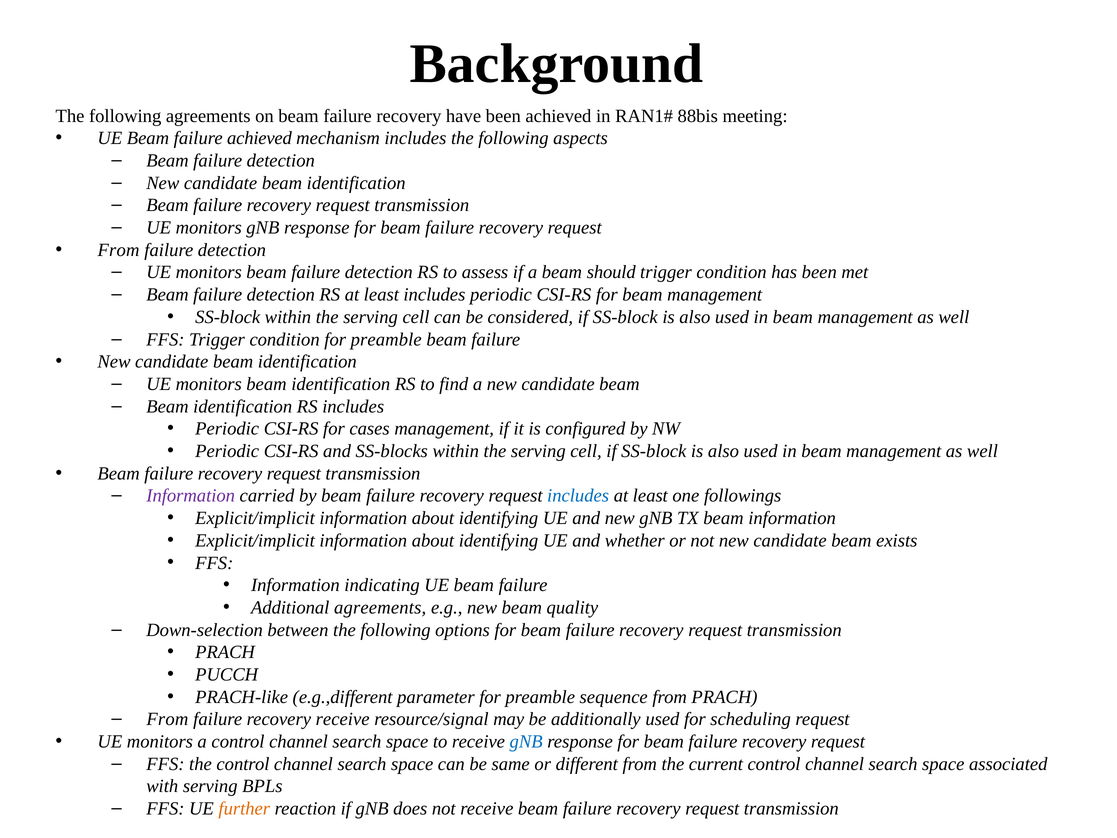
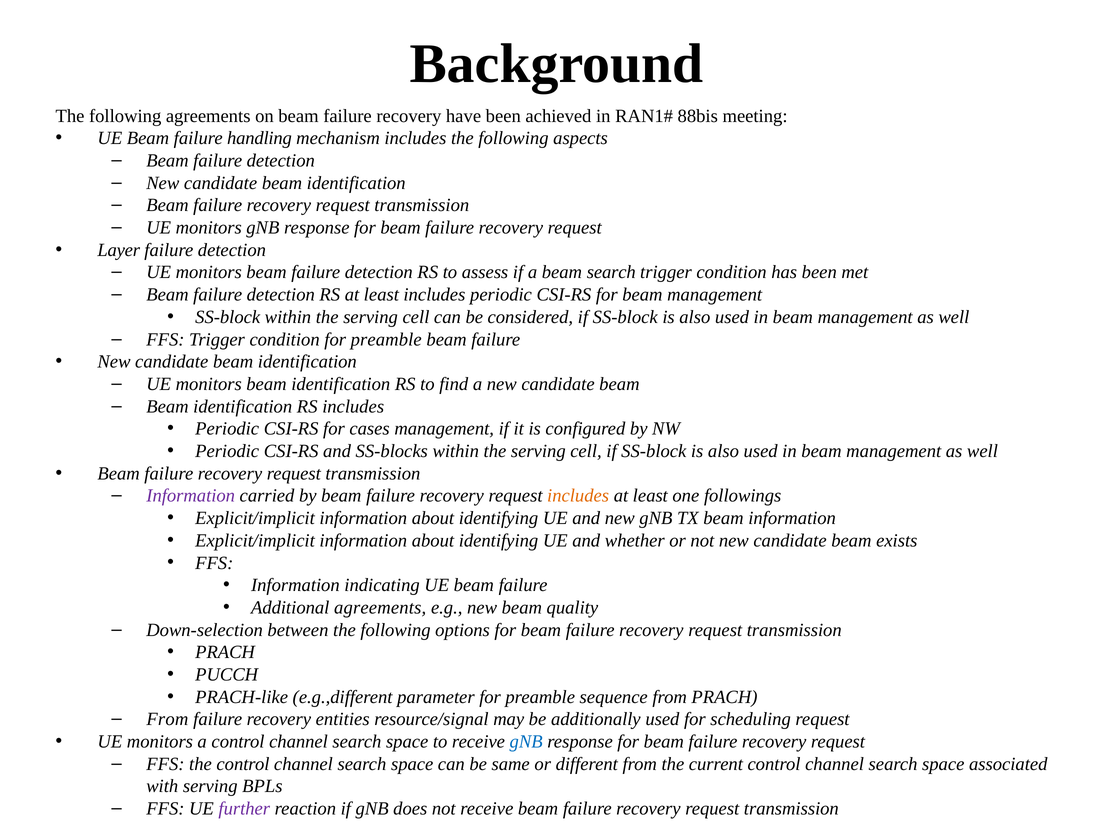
failure achieved: achieved -> handling
From at (119, 250): From -> Layer
beam should: should -> search
includes at (578, 496) colour: blue -> orange
recovery receive: receive -> entities
further colour: orange -> purple
